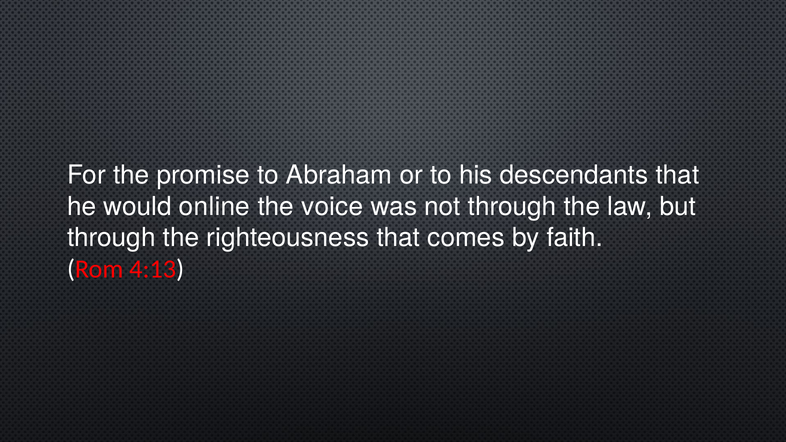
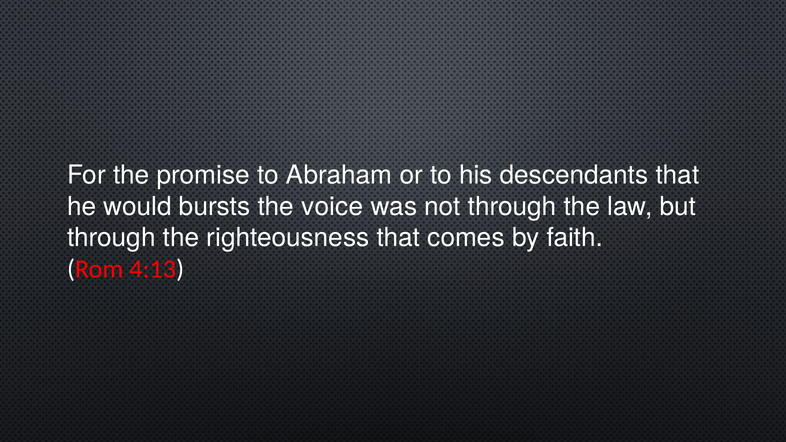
online: online -> bursts
